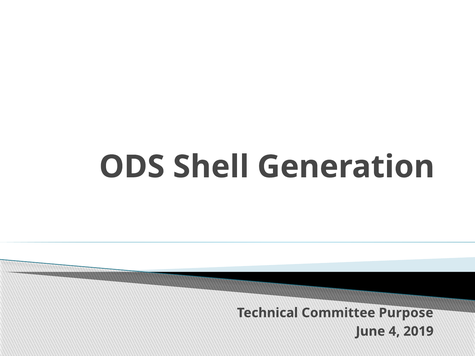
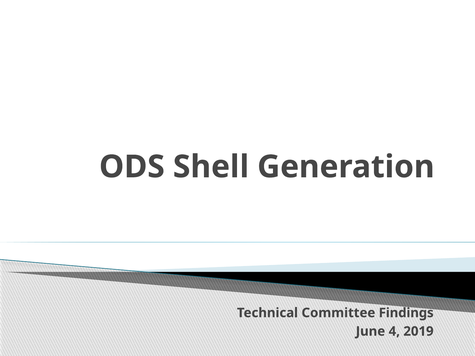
Purpose: Purpose -> Findings
